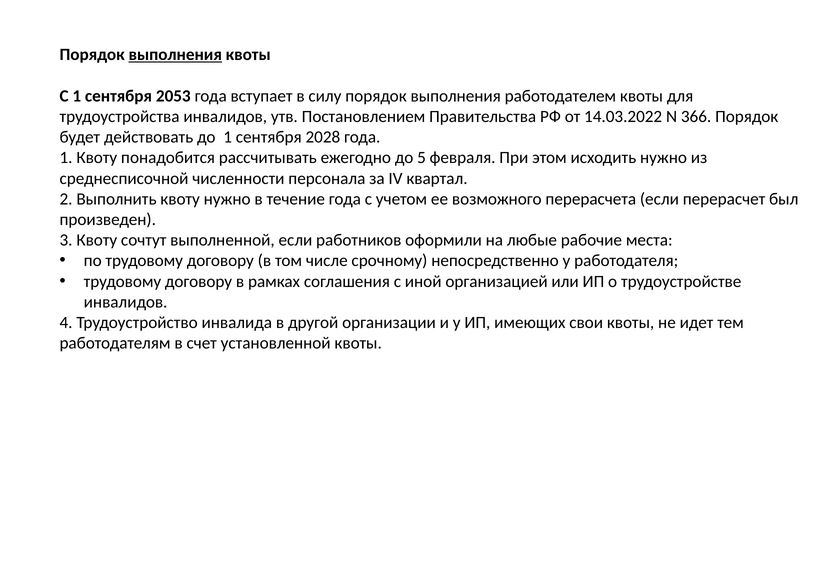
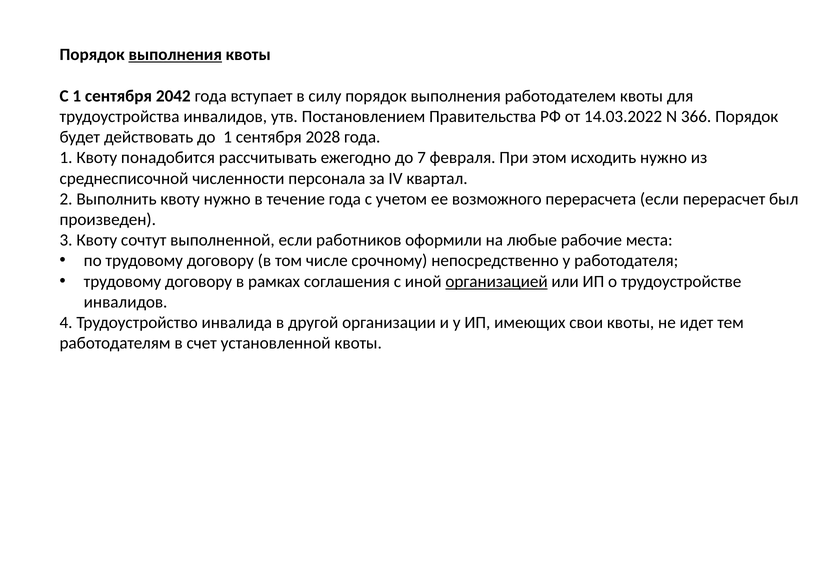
2053: 2053 -> 2042
5: 5 -> 7
организацией underline: none -> present
